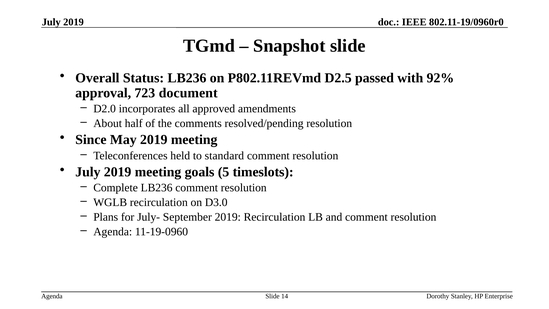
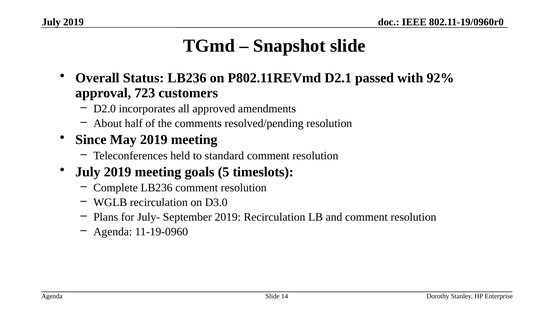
D2.5: D2.5 -> D2.1
document: document -> customers
